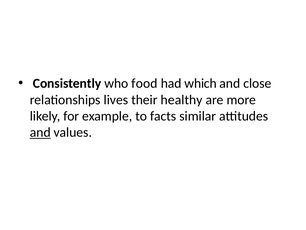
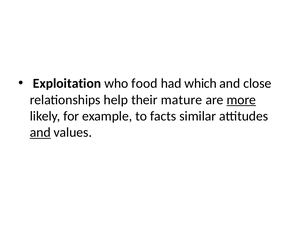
Consistently: Consistently -> Exploitation
lives: lives -> help
healthy: healthy -> mature
more underline: none -> present
